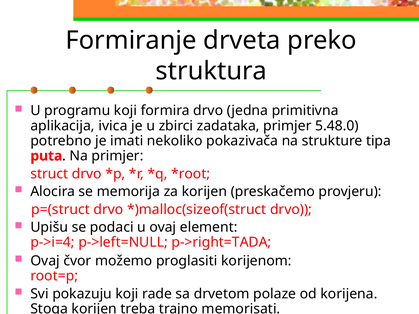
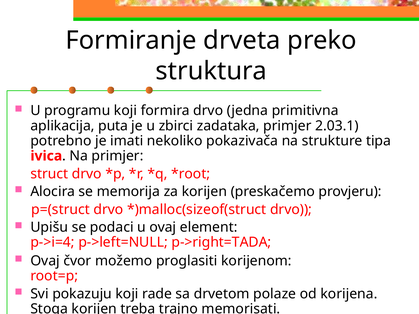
ivica: ivica -> puta
5.48.0: 5.48.0 -> 2.03.1
puta: puta -> ivica
